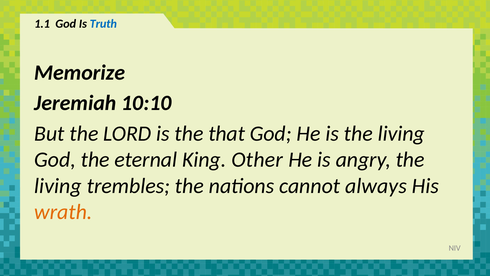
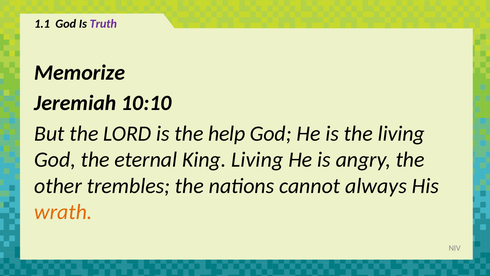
Truth colour: blue -> purple
that: that -> help
King Other: Other -> Living
living at (58, 186): living -> other
